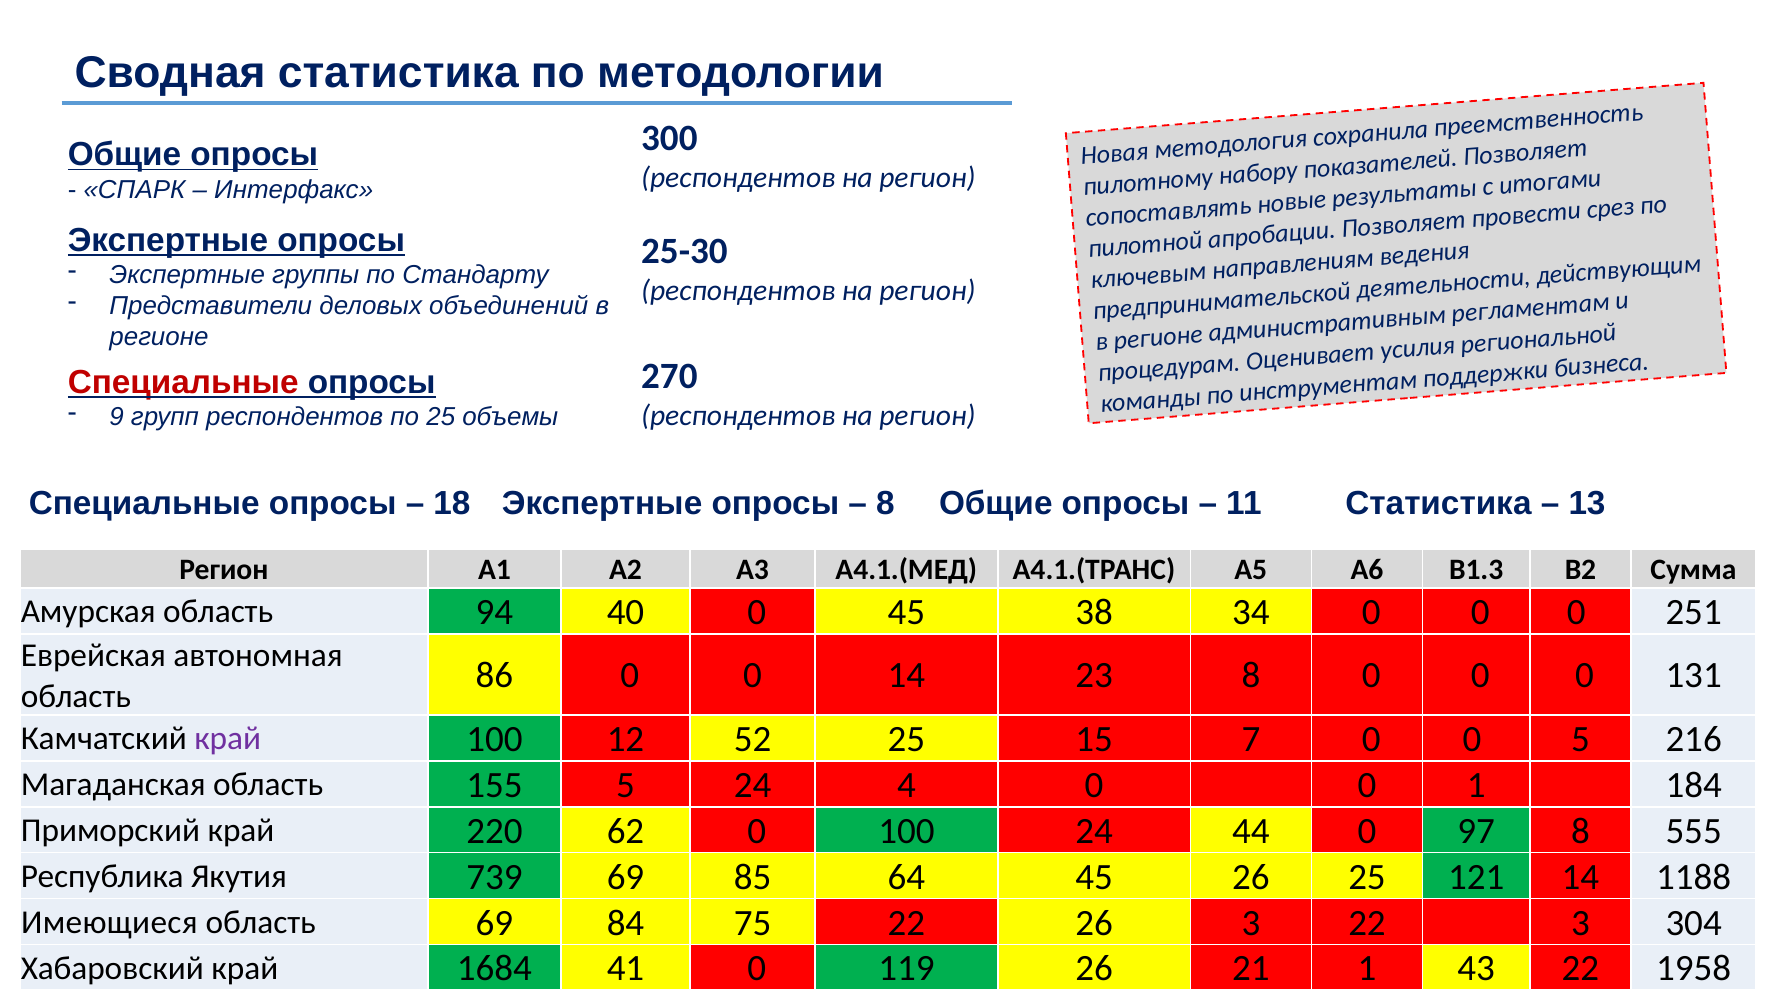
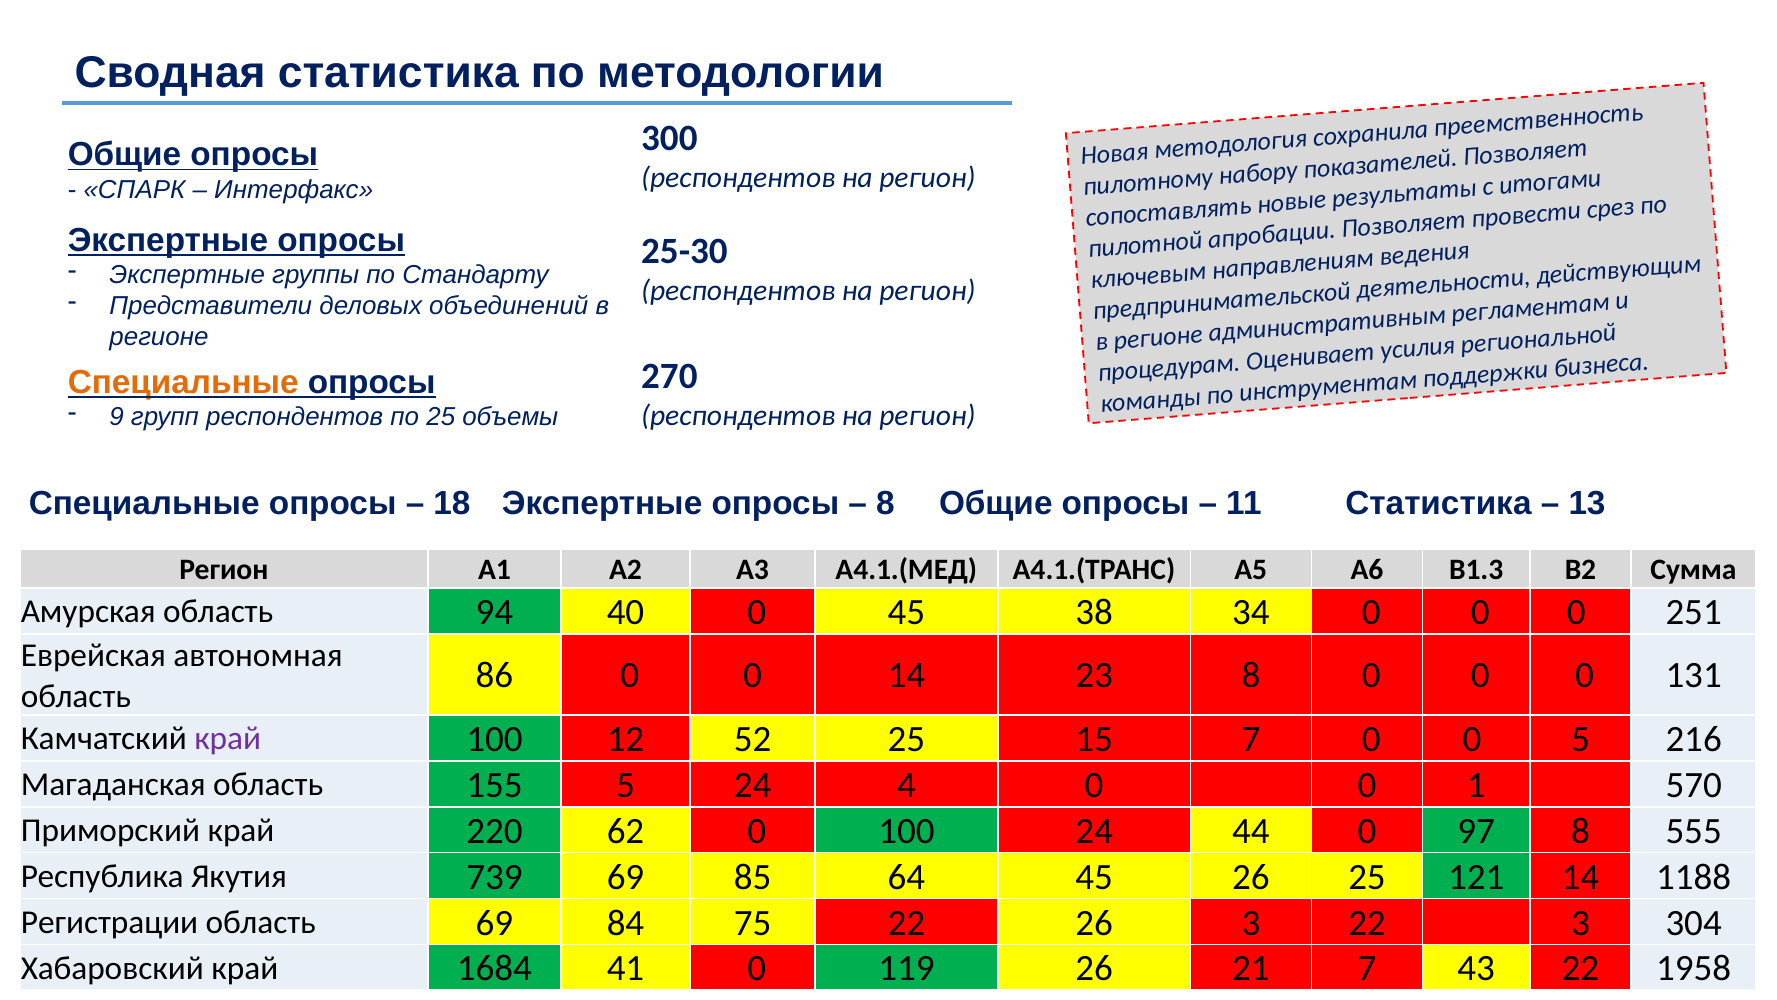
Специальные at (183, 382) colour: red -> orange
184: 184 -> 570
Имеющиеся: Имеющиеся -> Регистрации
21 1: 1 -> 7
